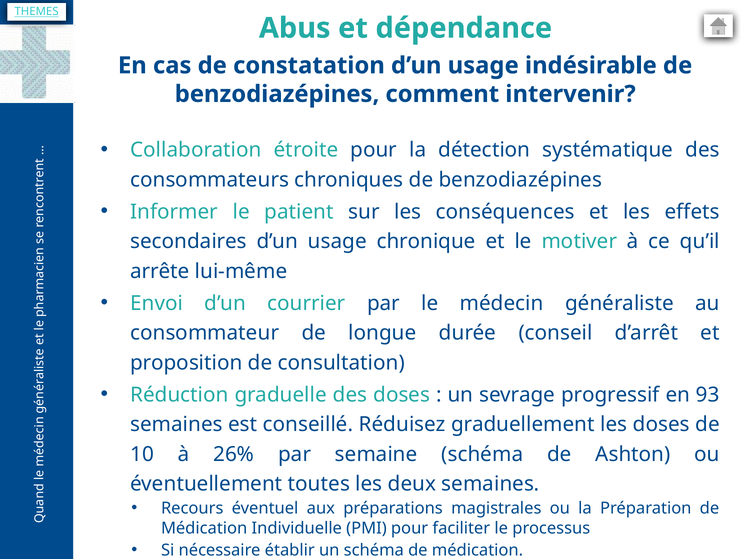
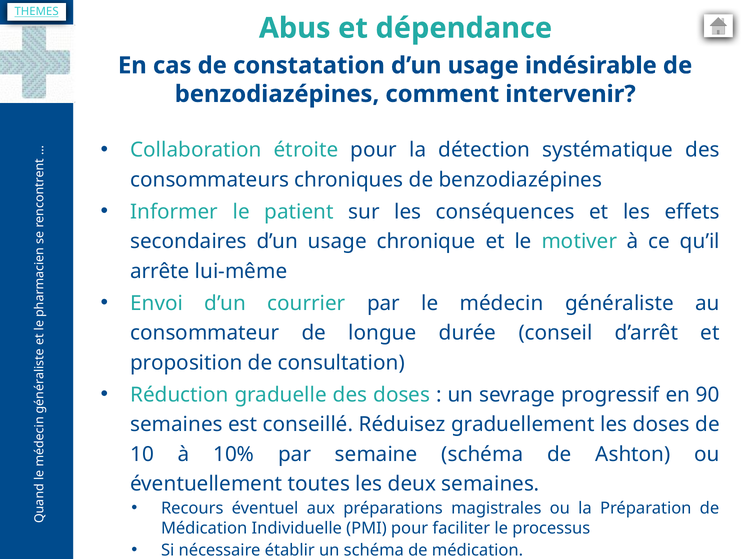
93: 93 -> 90
26%: 26% -> 10%
